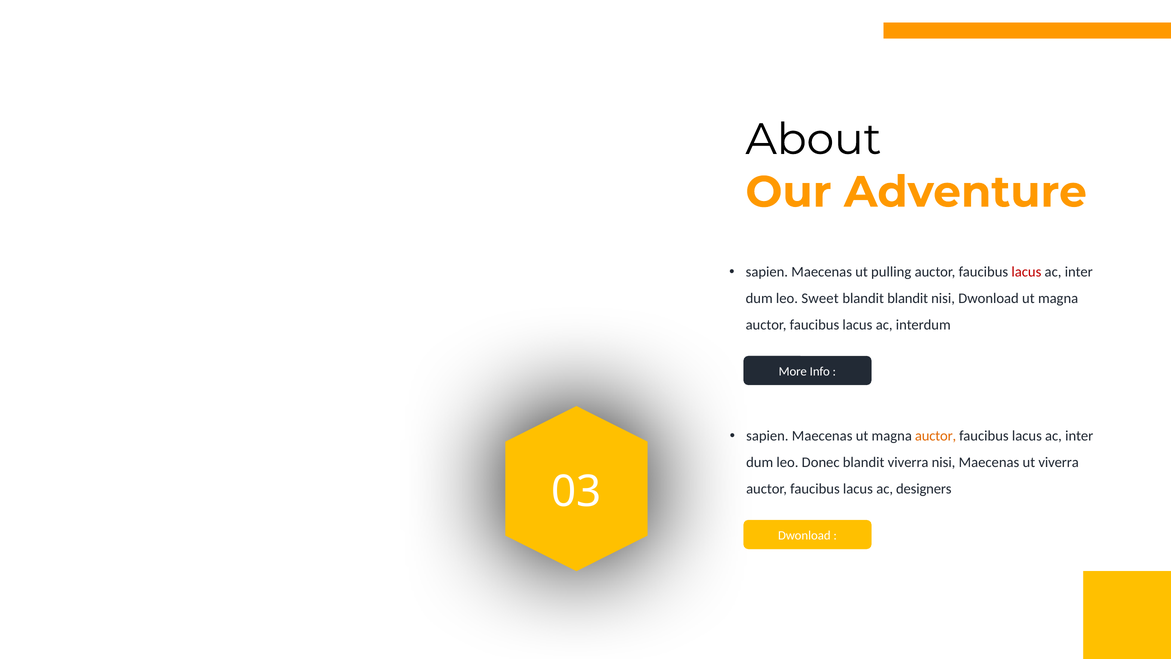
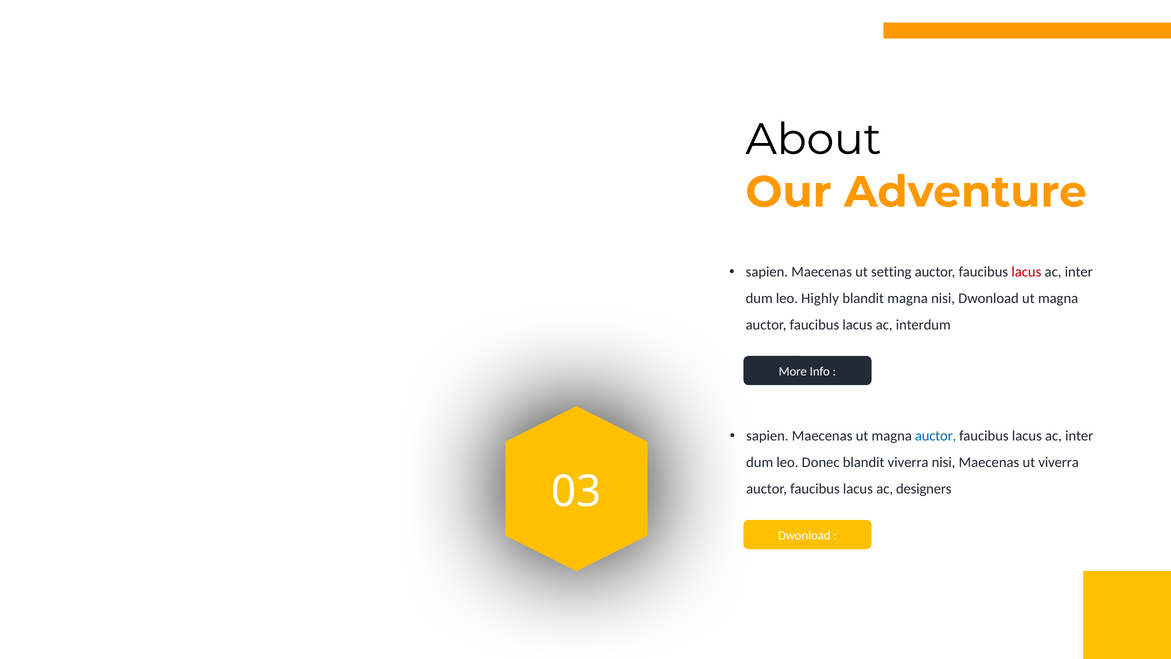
pulling: pulling -> setting
Sweet: Sweet -> Highly
blandit blandit: blandit -> magna
auctor at (936, 436) colour: orange -> blue
